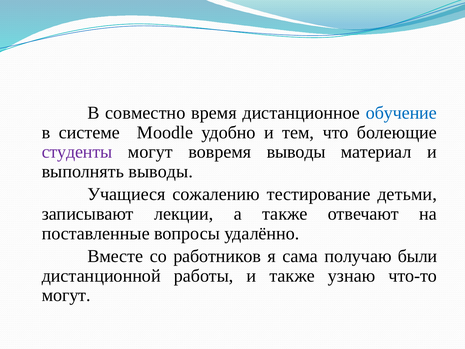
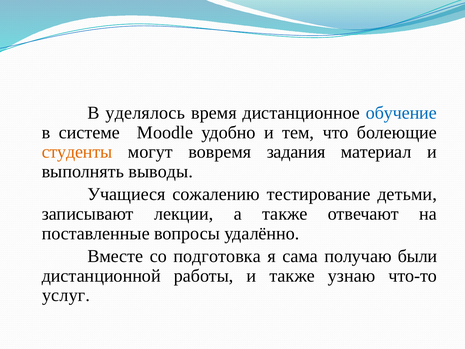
совместно: совместно -> уделялось
студенты colour: purple -> orange
вовремя выводы: выводы -> задания
работников: работников -> подготовка
могут at (66, 295): могут -> услуг
